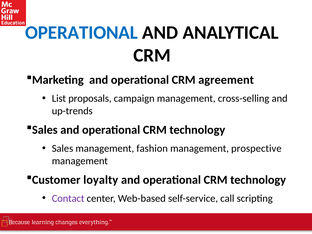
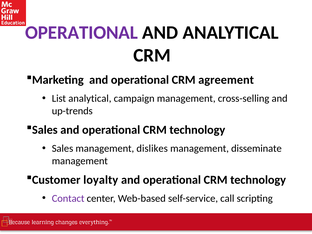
OPERATIONAL at (82, 33) colour: blue -> purple
List proposals: proposals -> analytical
fashion: fashion -> dislikes
prospective: prospective -> disseminate
